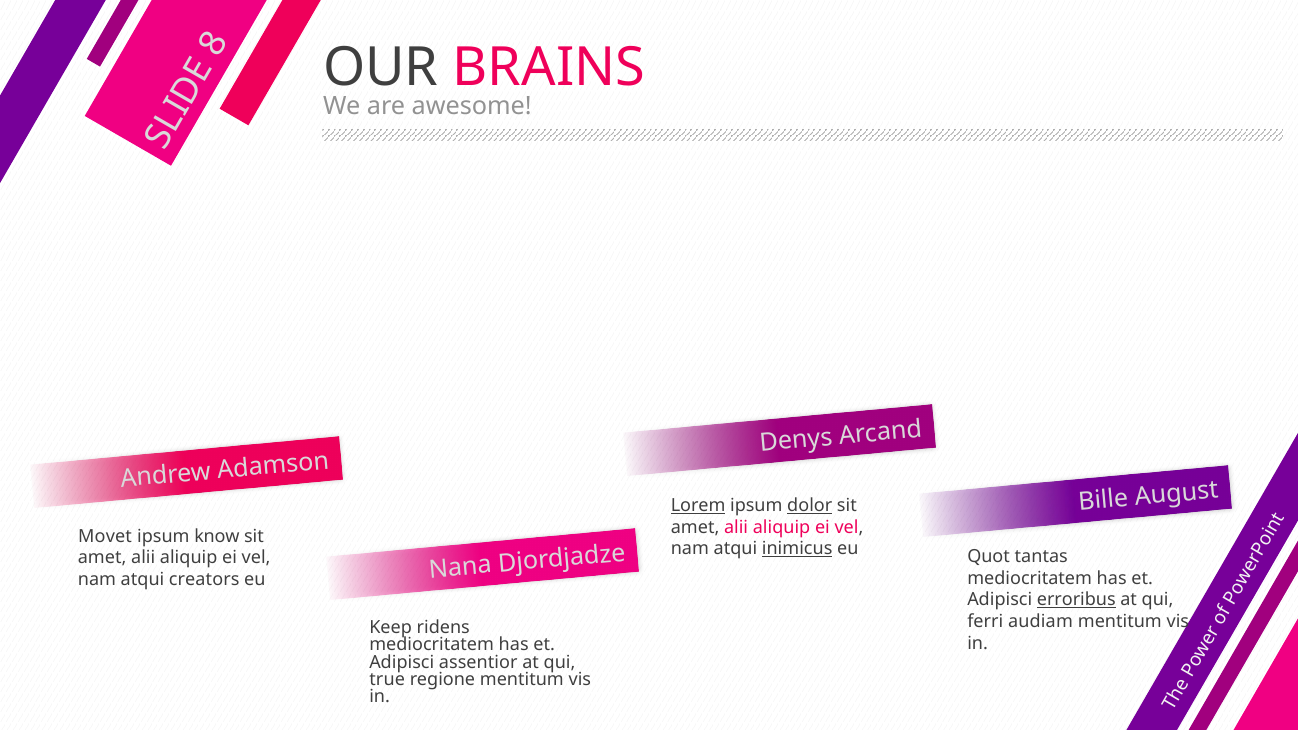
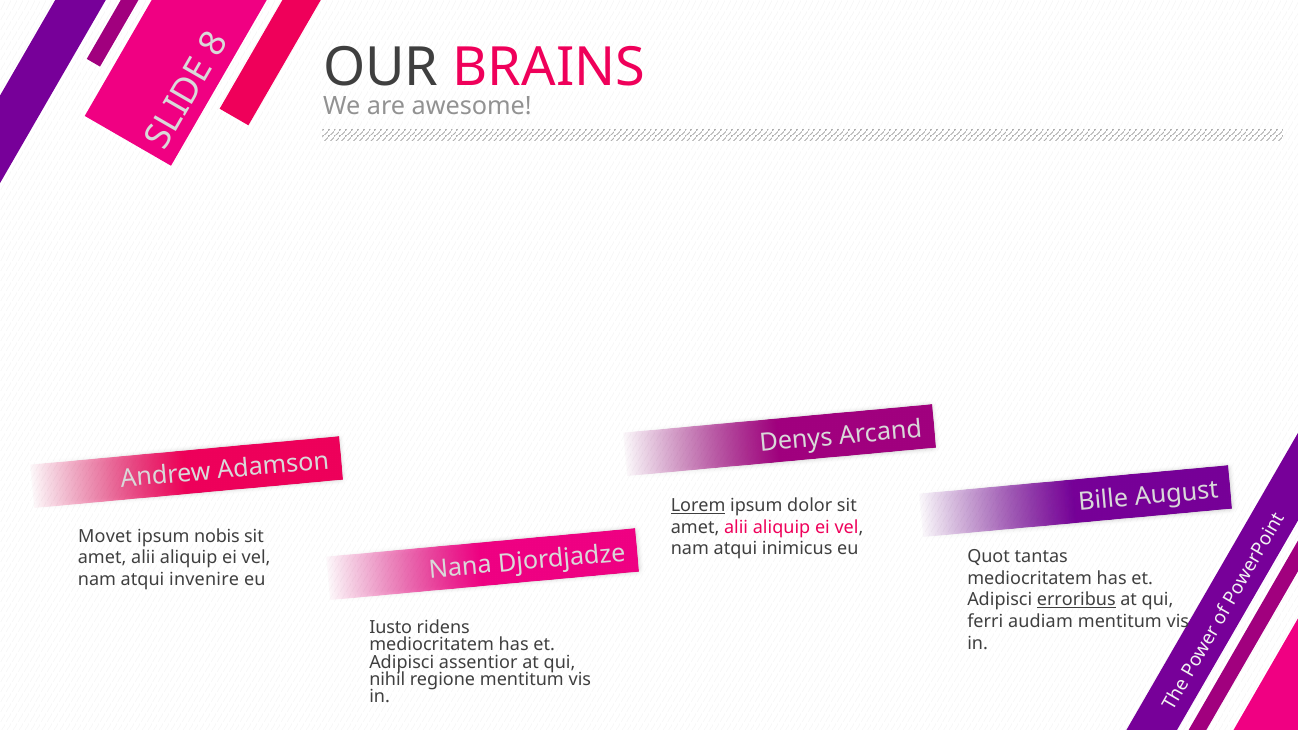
dolor underline: present -> none
know: know -> nobis
inimicus underline: present -> none
creators: creators -> invenire
Keep: Keep -> Iusto
true: true -> nihil
